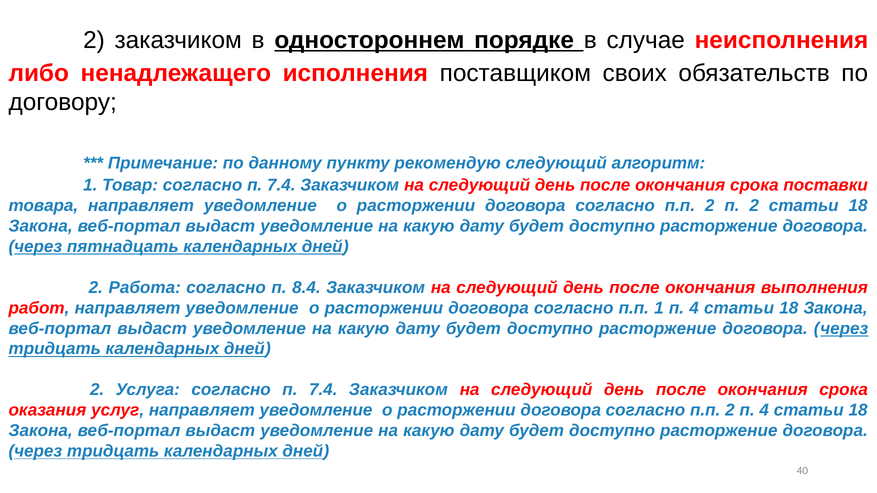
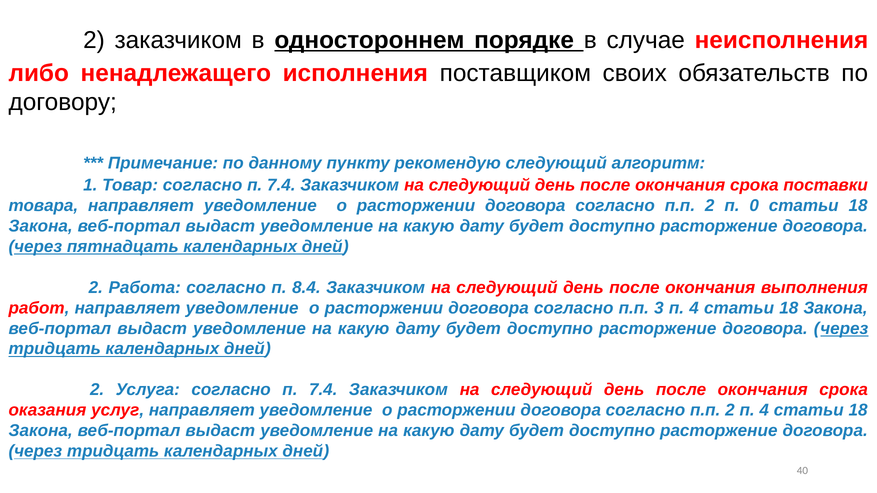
п 2: 2 -> 0
п.п 1: 1 -> 3
